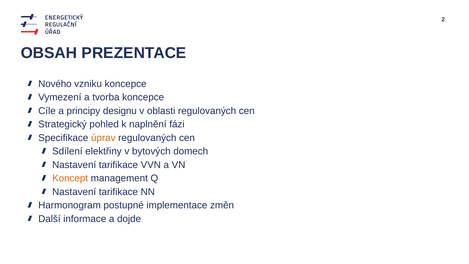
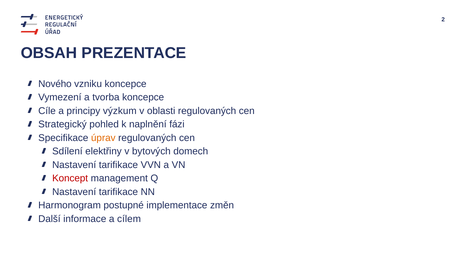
designu: designu -> výzkum
Koncept colour: orange -> red
dojde: dojde -> cílem
